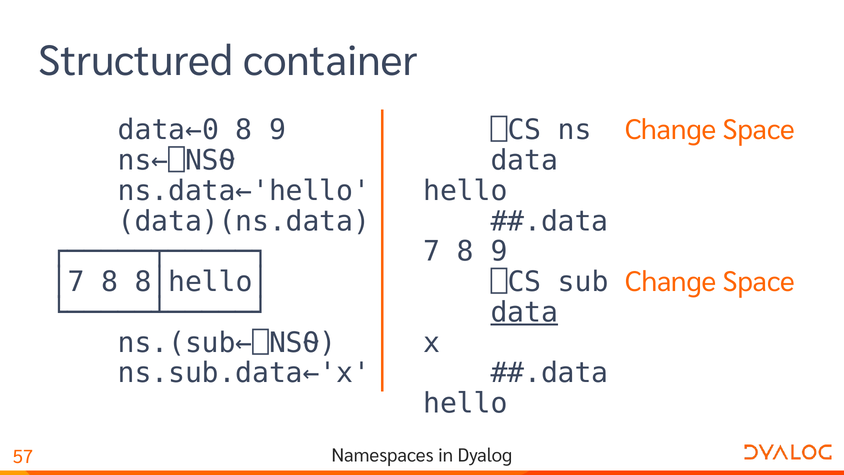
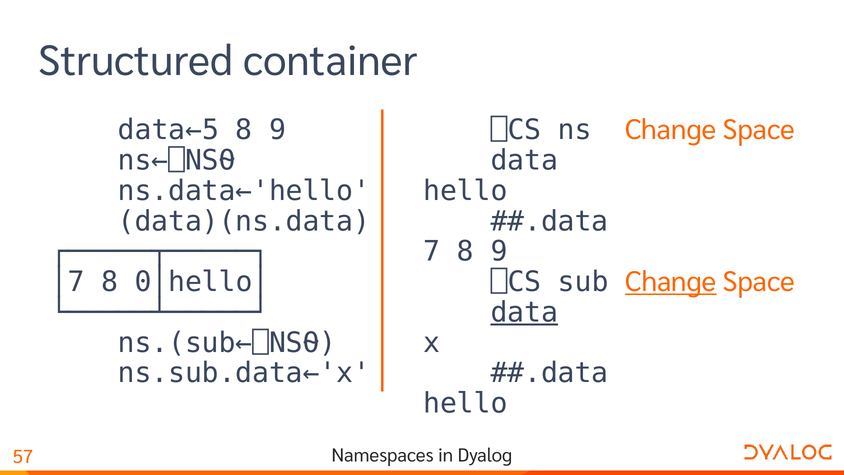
data←0: data←0 -> data←5
8│hello│: 8│hello│ -> 0│hello│
Change at (671, 282) underline: none -> present
